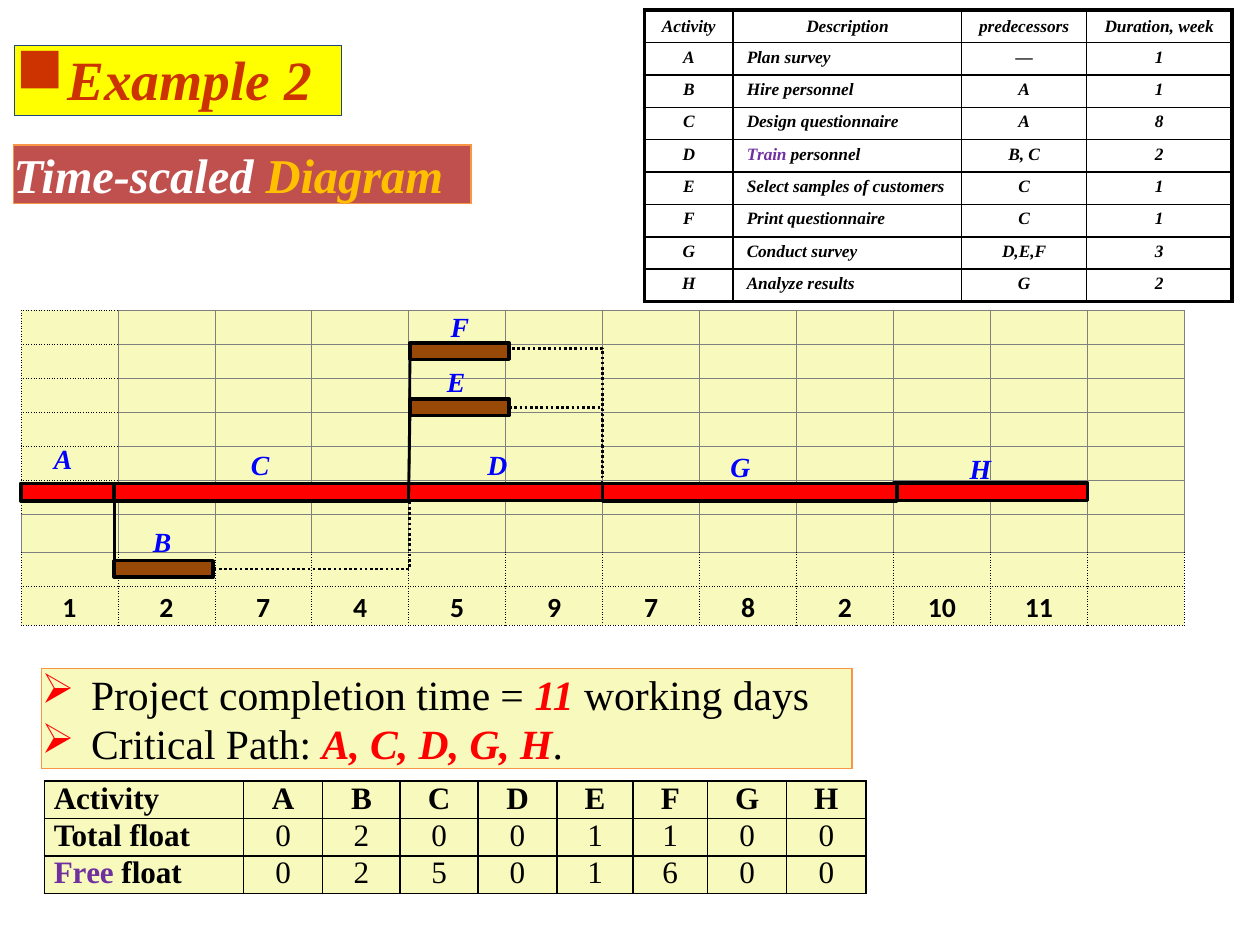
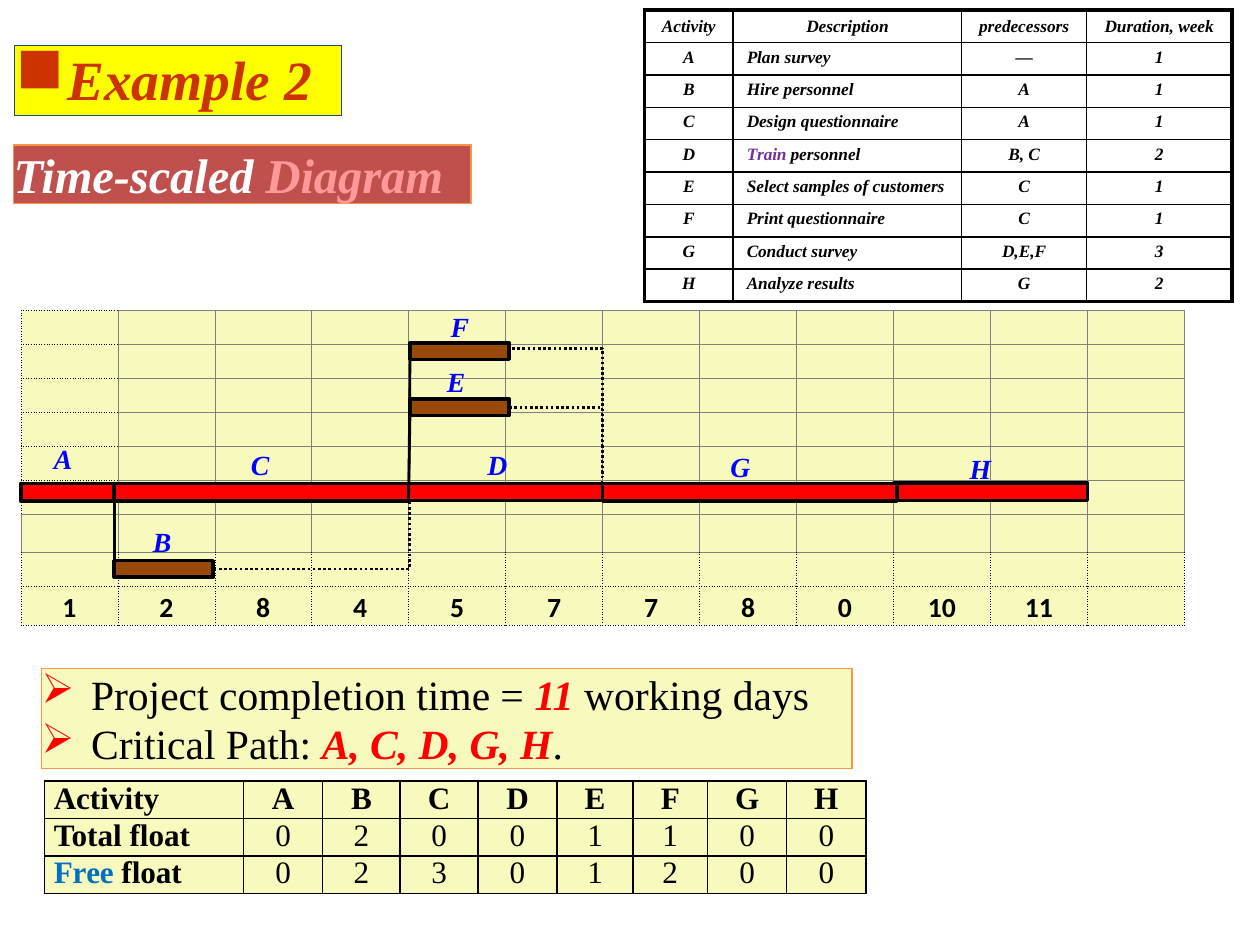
questionnaire A 8: 8 -> 1
Diagram colour: yellow -> pink
2 7: 7 -> 8
5 9: 9 -> 7
8 2: 2 -> 0
Free colour: purple -> blue
2 5: 5 -> 3
0 1 6: 6 -> 2
